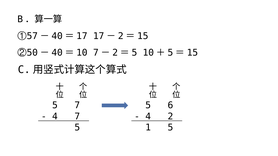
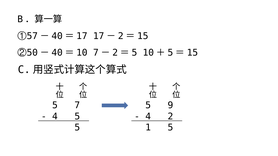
6: 6 -> 9
4 7: 7 -> 5
